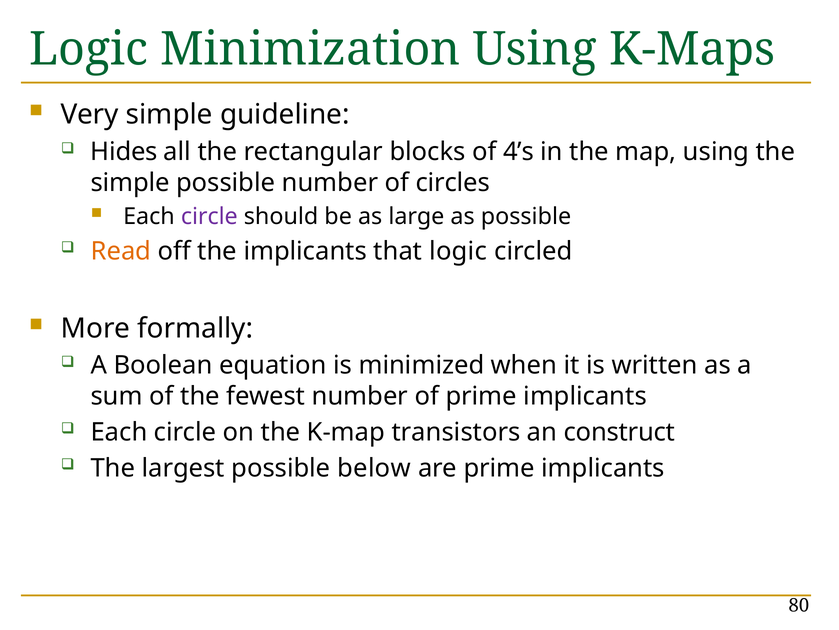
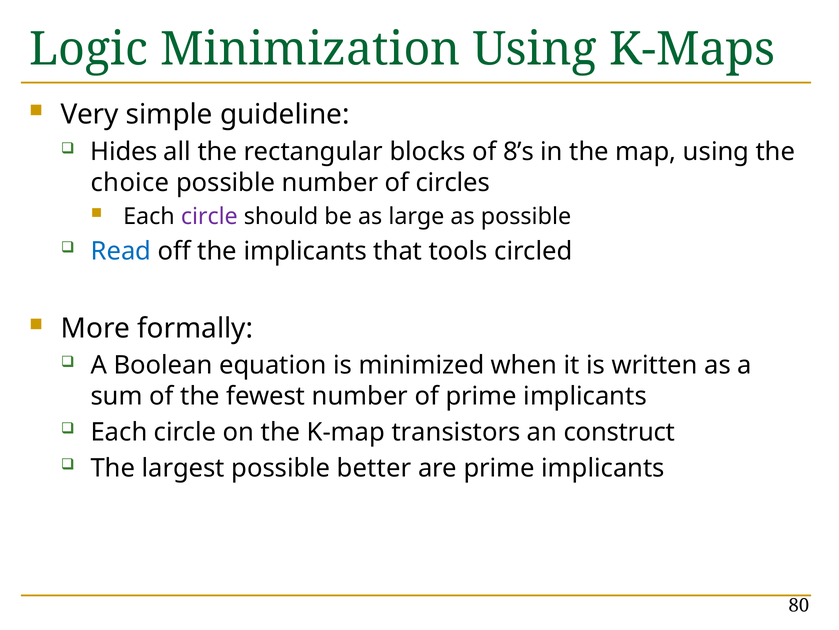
4’s: 4’s -> 8’s
simple at (130, 182): simple -> choice
Read colour: orange -> blue
that logic: logic -> tools
below: below -> better
